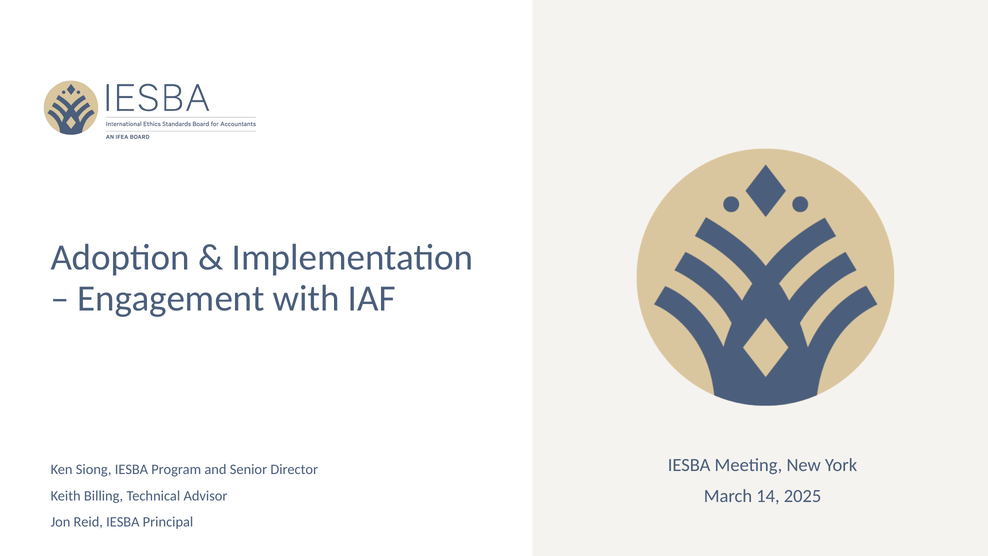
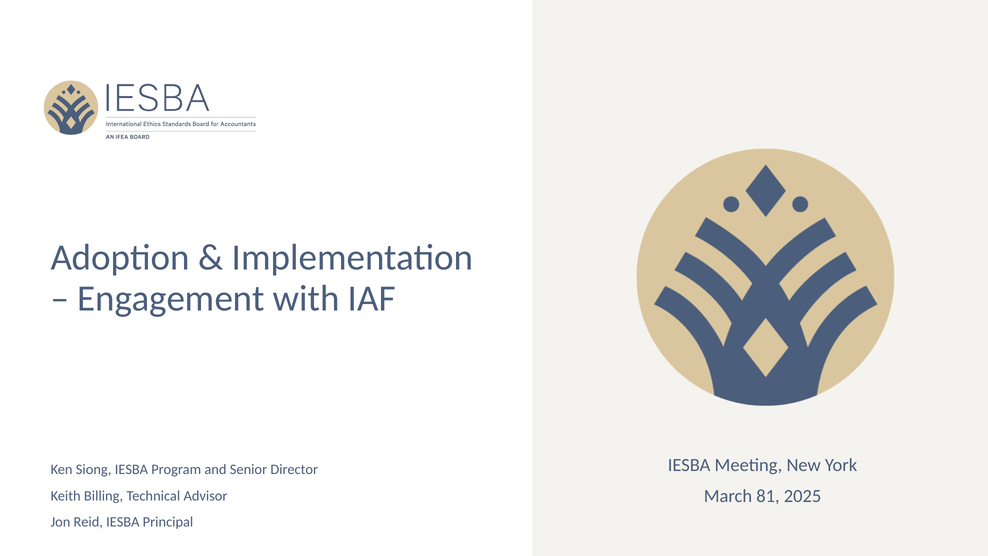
14: 14 -> 81
